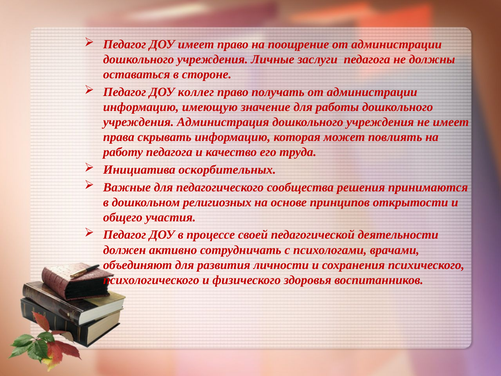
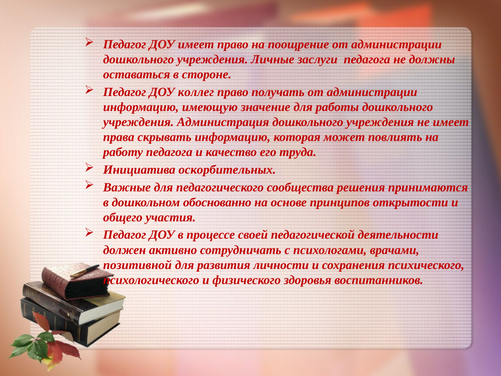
религиозных: религиозных -> обоснованно
объединяют: объединяют -> позитивной
